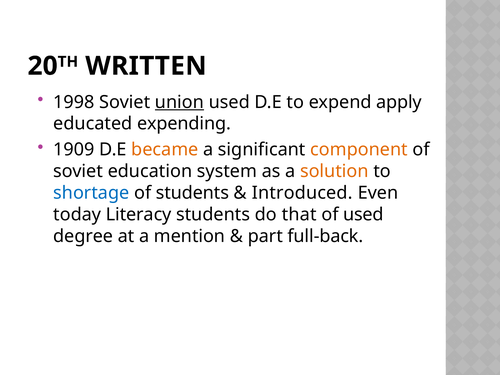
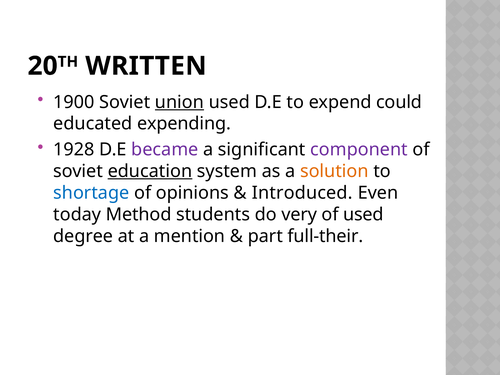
1998: 1998 -> 1900
apply: apply -> could
1909: 1909 -> 1928
became colour: orange -> purple
component colour: orange -> purple
education underline: none -> present
of students: students -> opinions
Literacy: Literacy -> Method
that: that -> very
full-back: full-back -> full-their
